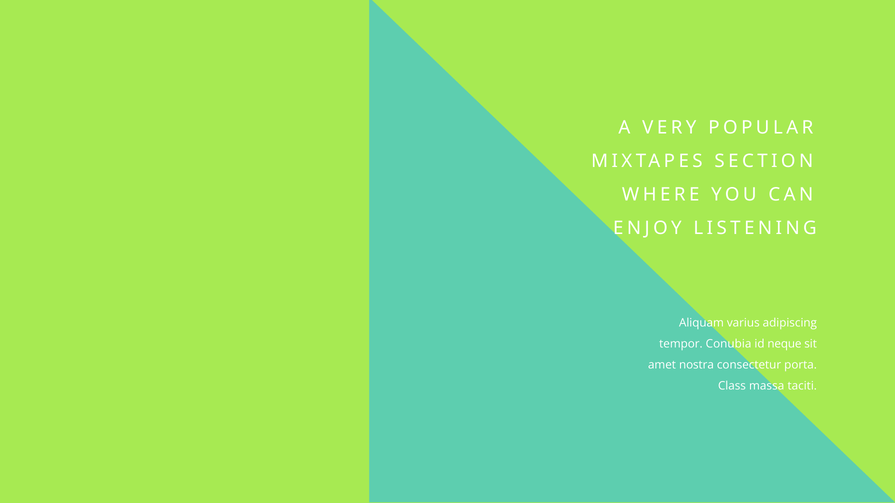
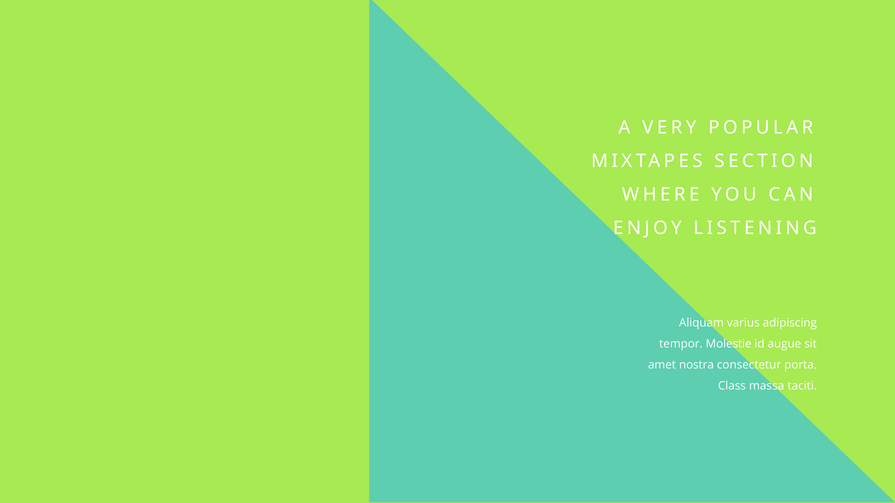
Conubia: Conubia -> Molestie
neque: neque -> augue
